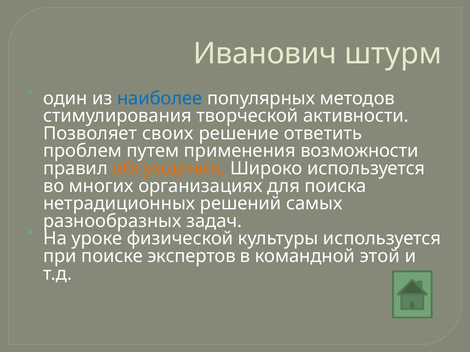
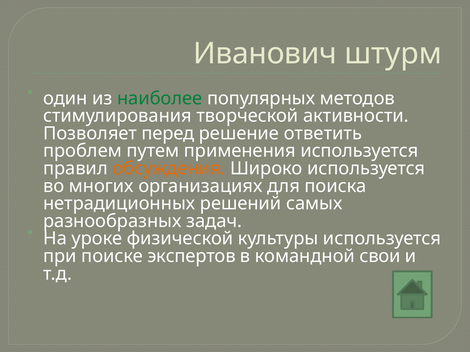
наиболее colour: blue -> green
своих: своих -> перед
применения возможности: возможности -> используется
этой: этой -> свои
